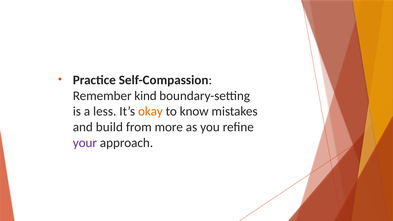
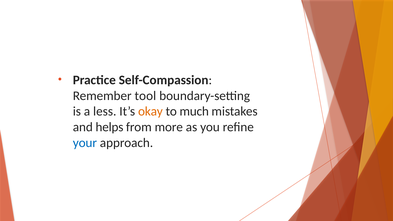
kind: kind -> tool
know: know -> much
build: build -> helps
your colour: purple -> blue
